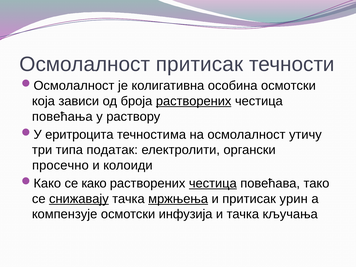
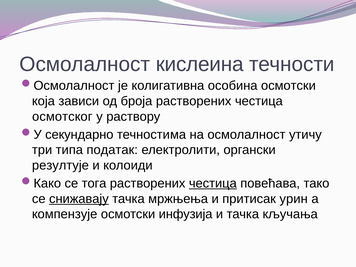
Осмолалност притисак: притисак -> кислеина
растворених at (194, 101) underline: present -> none
повећања: повећања -> осмотског
еритроцита: еритроцита -> секундарно
просечно: просечно -> резултује
како: како -> тога
мржњења underline: present -> none
